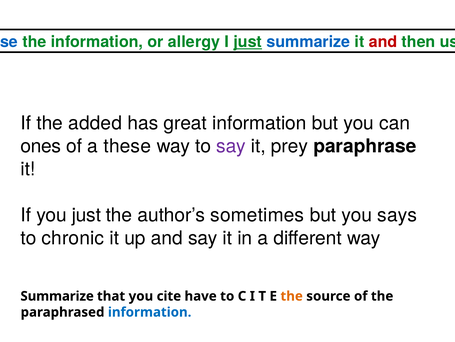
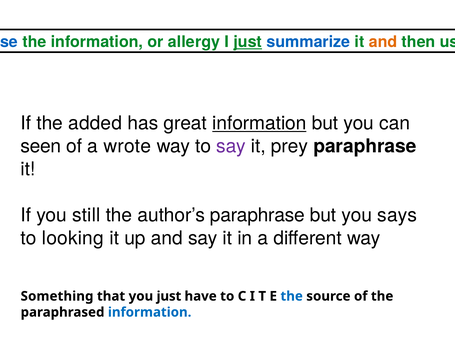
and at (383, 42) colour: red -> orange
information at (259, 123) underline: none -> present
ones: ones -> seen
these: these -> wrote
you just: just -> still
author’s sometimes: sometimes -> paraphrase
chronic: chronic -> looking
Summarize at (57, 296): Summarize -> Something
you cite: cite -> just
the at (292, 296) colour: orange -> blue
